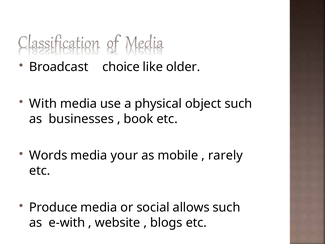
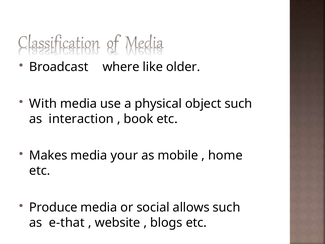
choice: choice -> where
businesses: businesses -> interaction
Words: Words -> Makes
rarely: rarely -> home
e-with: e-with -> e-that
